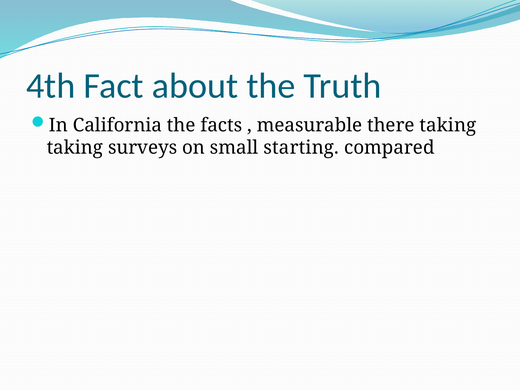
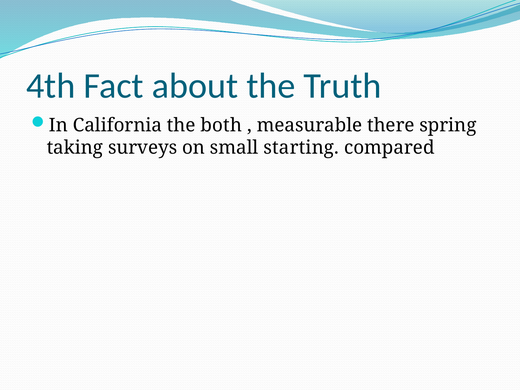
facts: facts -> both
there taking: taking -> spring
